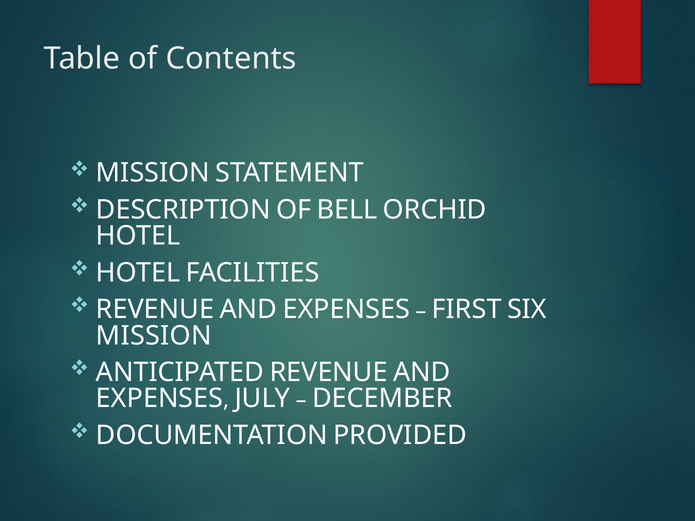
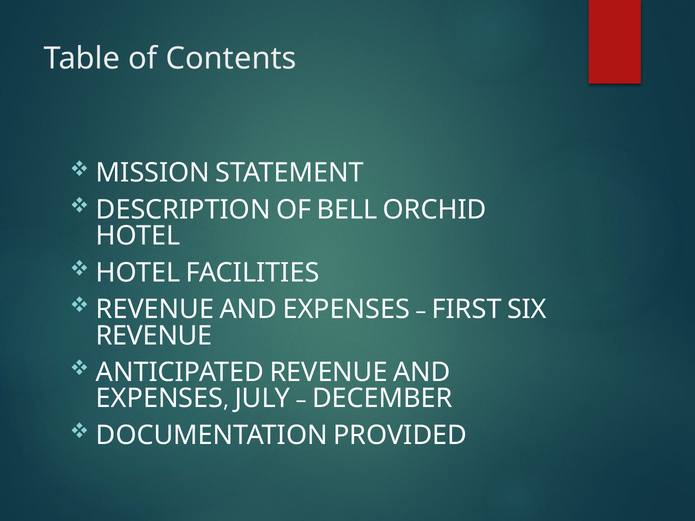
MISSION at (154, 336): MISSION -> REVENUE
